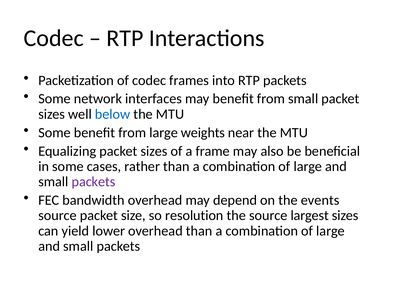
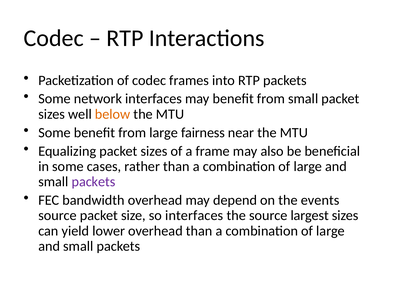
below colour: blue -> orange
weights: weights -> fairness
so resolution: resolution -> interfaces
